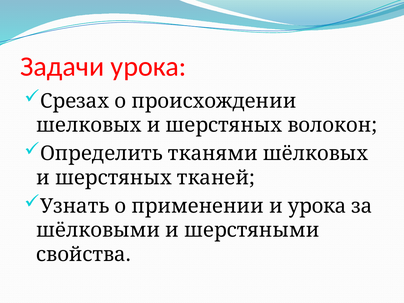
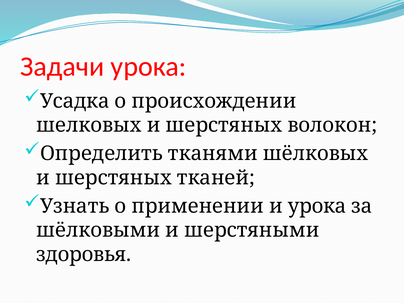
Срезах: Срезах -> Усадка
свойства: свойства -> здоровья
